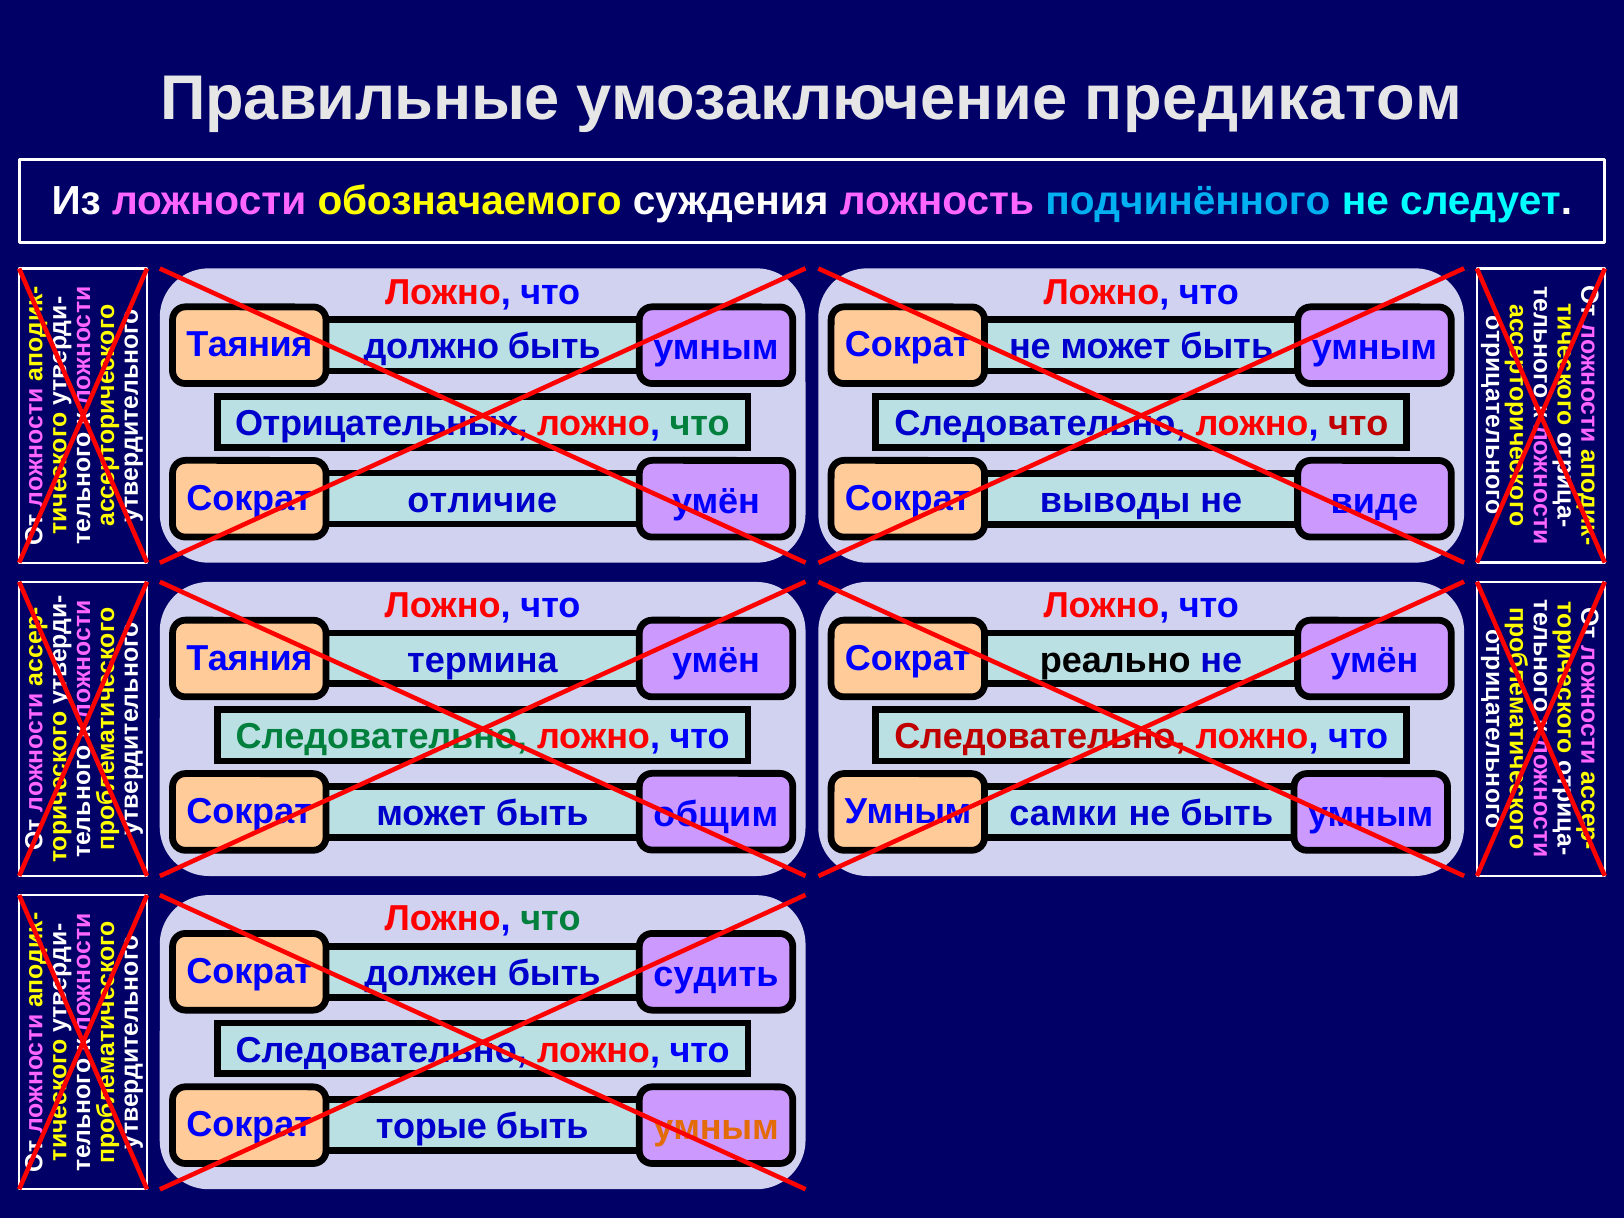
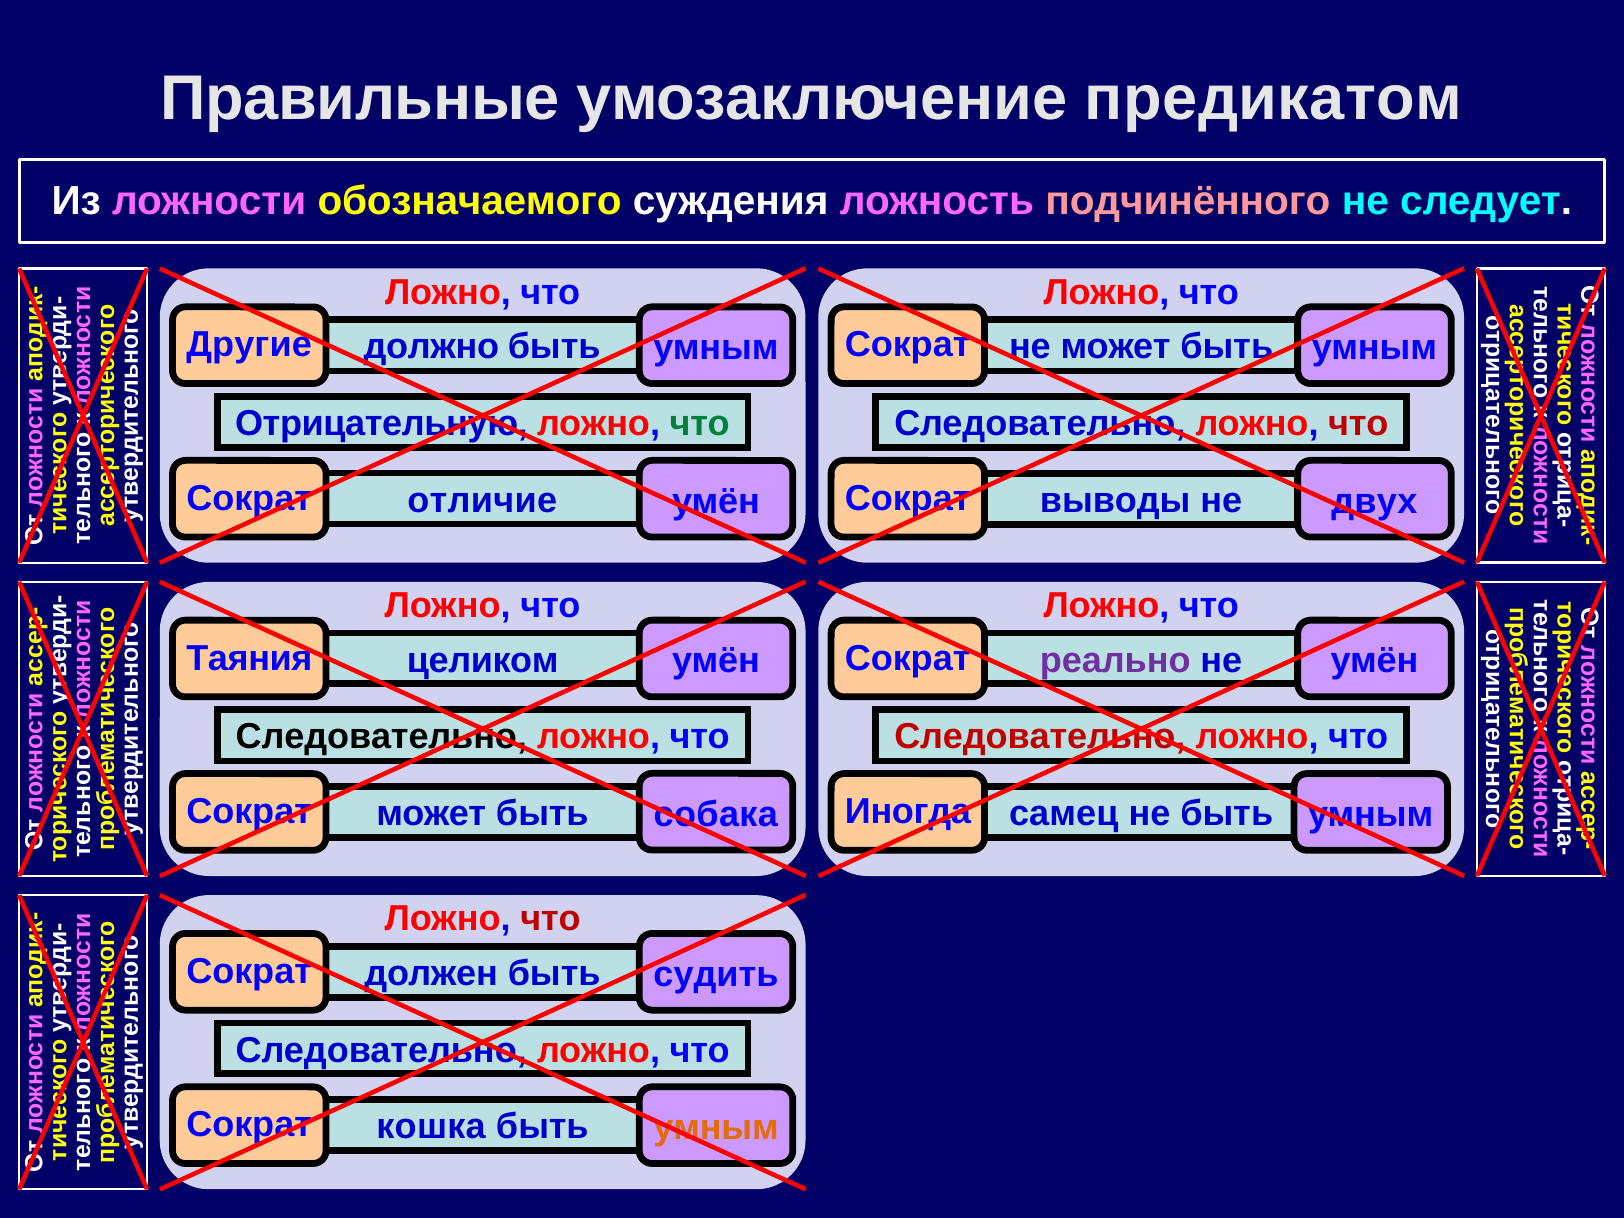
подчинённого colour: light blue -> pink
Таяния at (249, 345): Таяния -> Другие
Отрицательных: Отрицательных -> Отрицательную
виде: виде -> двух
термина: термина -> целиком
реально colour: black -> purple
Следовательно at (381, 737) colour: green -> black
Умным at (908, 812): Умным -> Иногда
самки: самки -> самец
общим: общим -> собака
что at (550, 919) colour: green -> red
торые: торые -> кошка
